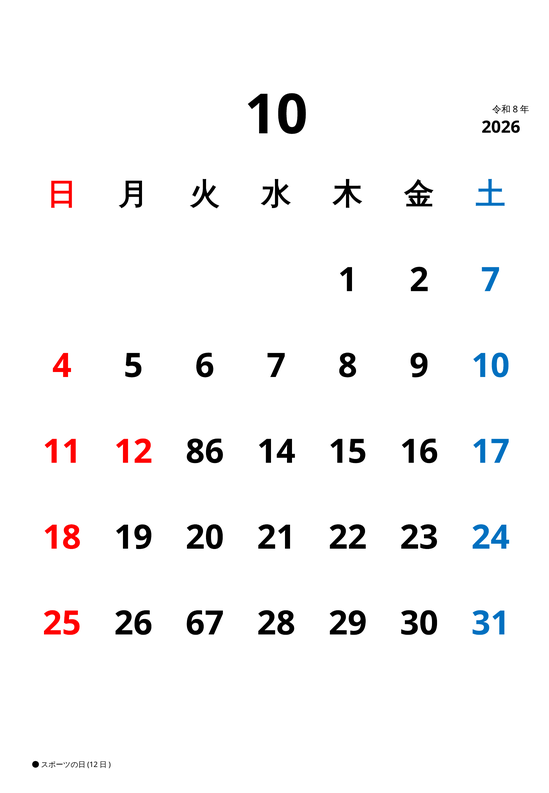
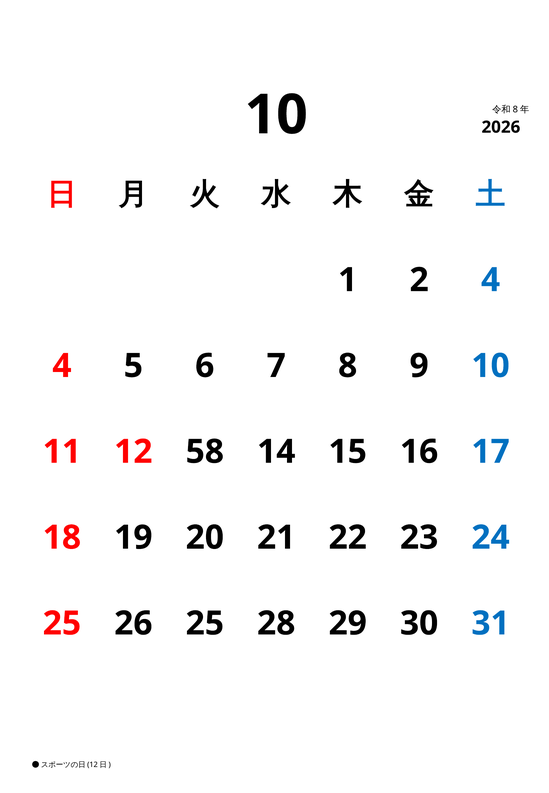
2 7: 7 -> 4
86: 86 -> 58
26 67: 67 -> 25
